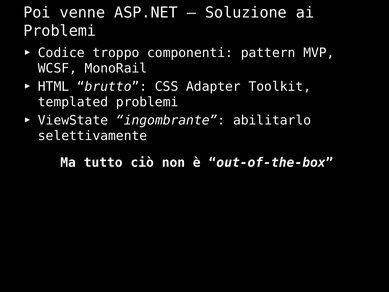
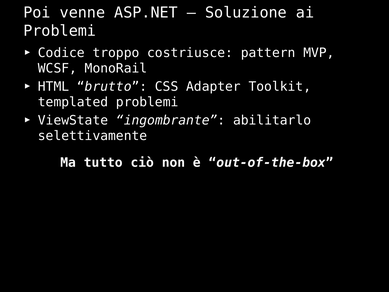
componenti: componenti -> costriusce
